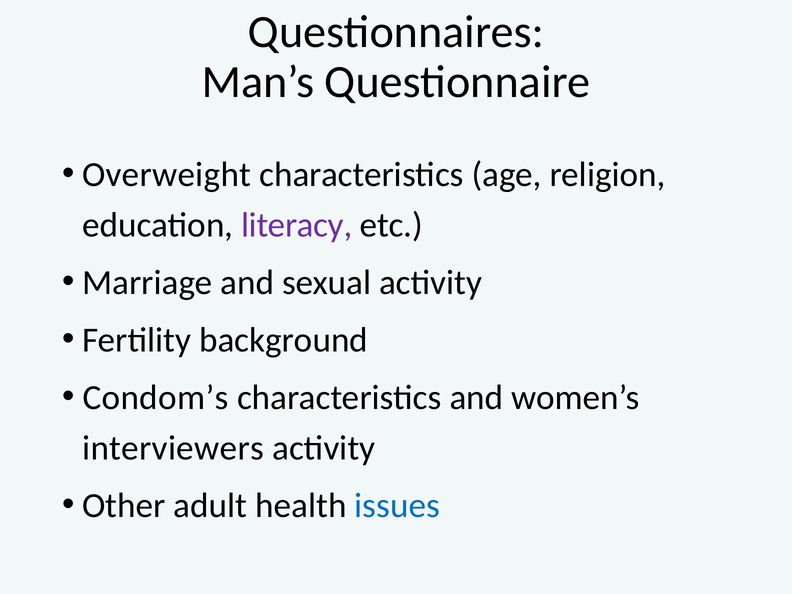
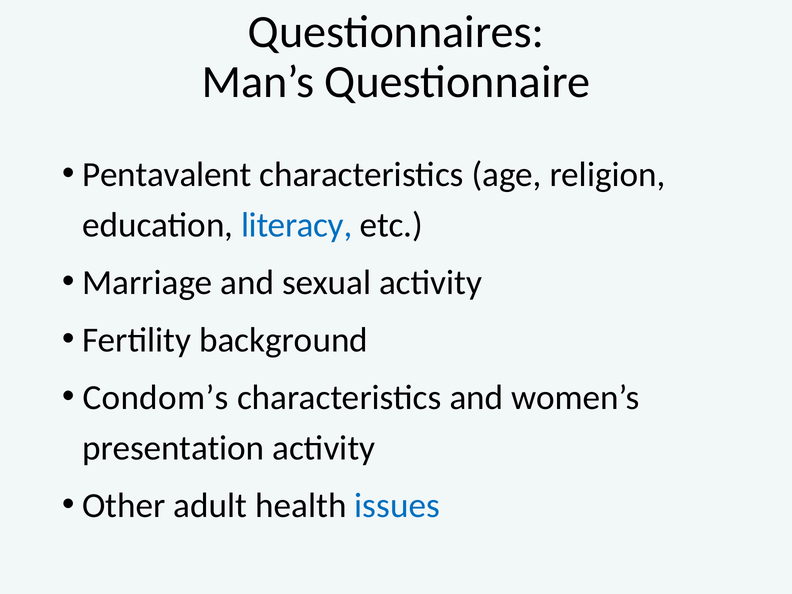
Overweight: Overweight -> Pentavalent
literacy colour: purple -> blue
interviewers: interviewers -> presentation
